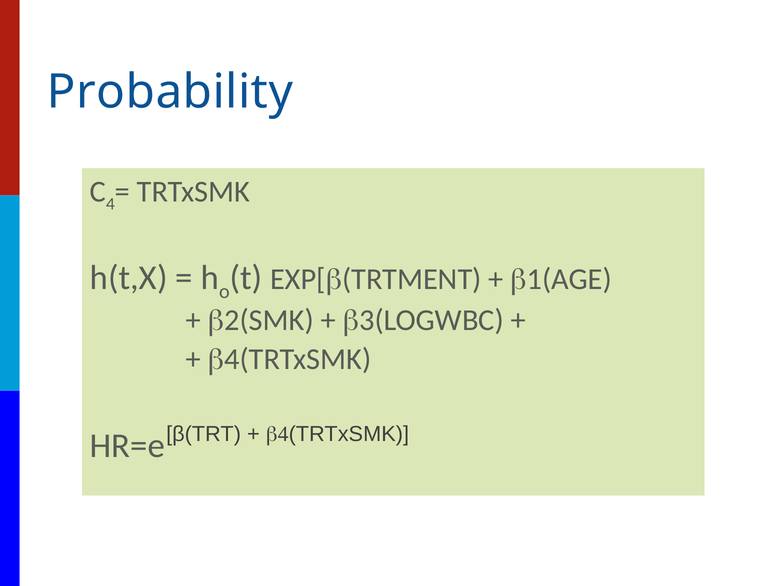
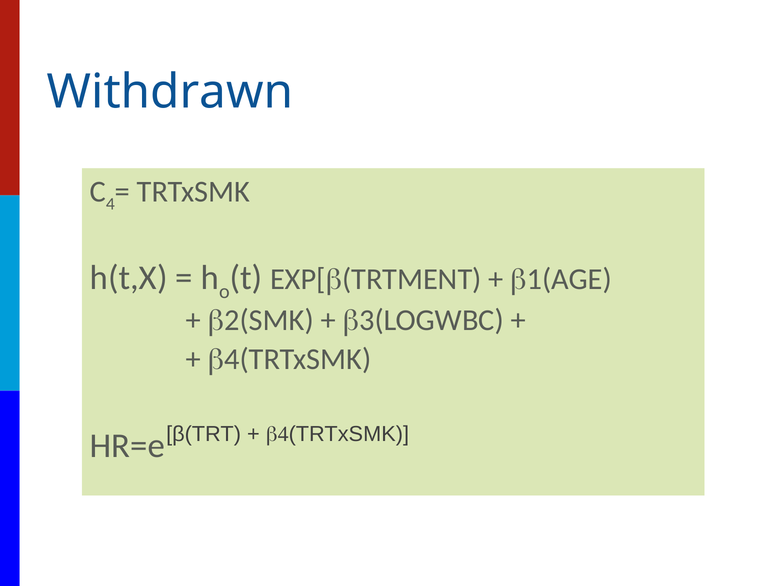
Probability: Probability -> Withdrawn
